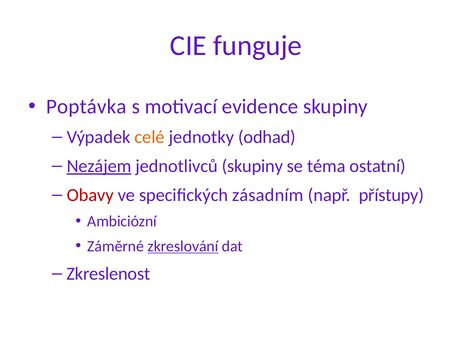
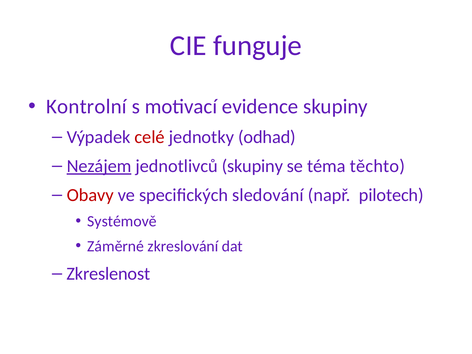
Poptávka: Poptávka -> Kontrolní
celé colour: orange -> red
ostatní: ostatní -> těchto
zásadním: zásadním -> sledování
přístupy: přístupy -> pilotech
Ambiciózní: Ambiciózní -> Systémově
zkreslování underline: present -> none
